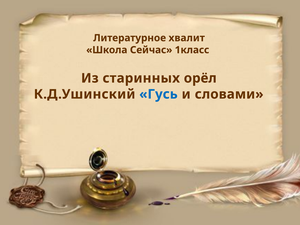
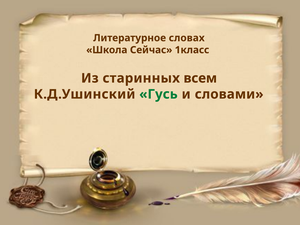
хвалит: хвалит -> словах
орёл: орёл -> всем
Гусь colour: blue -> green
